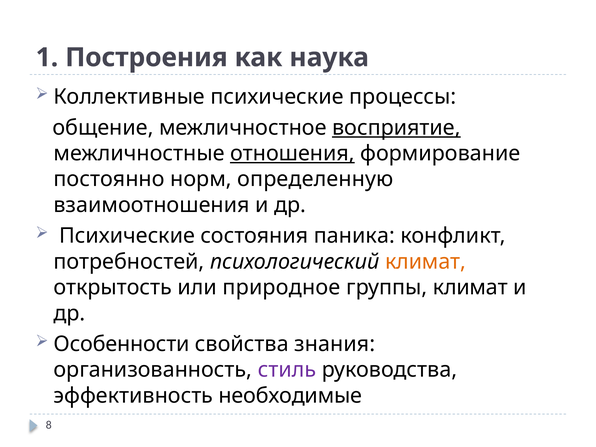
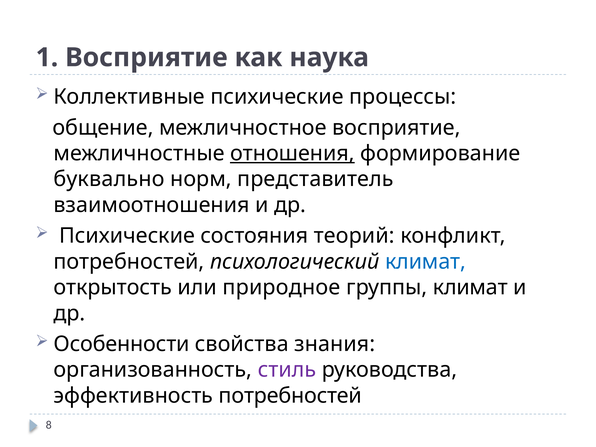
1 Построения: Построения -> Восприятие
восприятие at (396, 128) underline: present -> none
постоянно: постоянно -> буквально
определенную: определенную -> представитель
паника: паника -> теорий
климат at (425, 262) colour: orange -> blue
эффективность необходимые: необходимые -> потребностей
